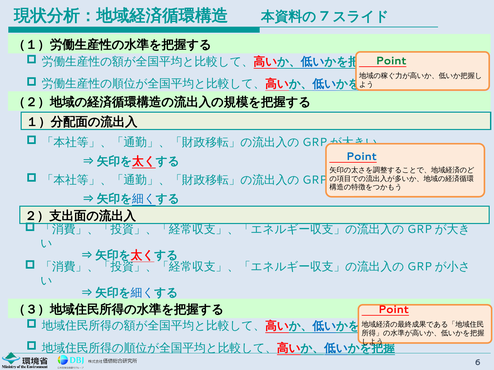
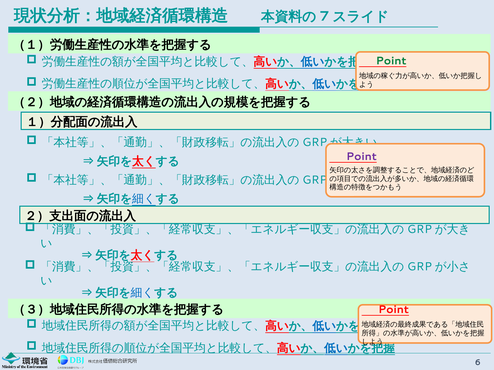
Point at (361, 157) colour: blue -> purple
